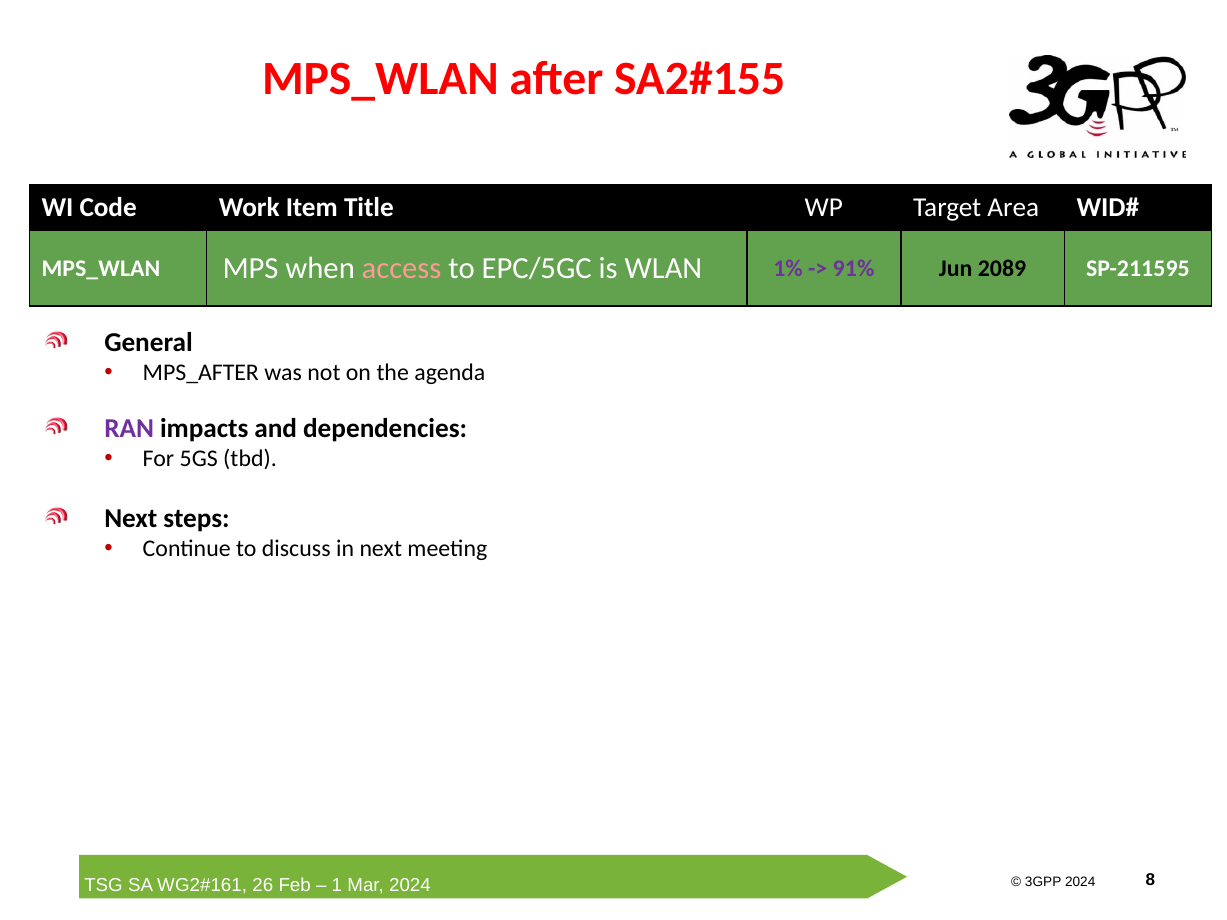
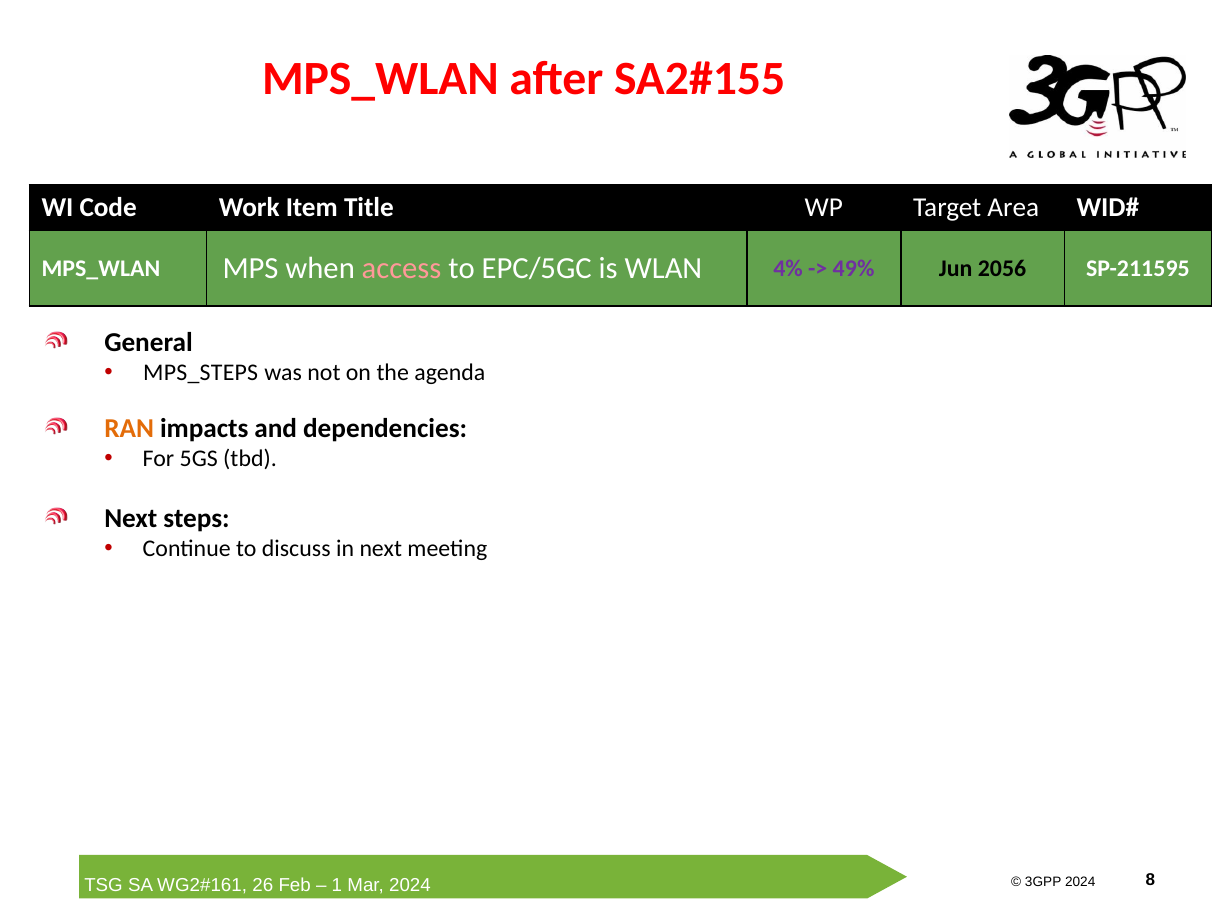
1%: 1% -> 4%
91%: 91% -> 49%
2089: 2089 -> 2056
MPS_AFTER: MPS_AFTER -> MPS_STEPS
RAN colour: purple -> orange
